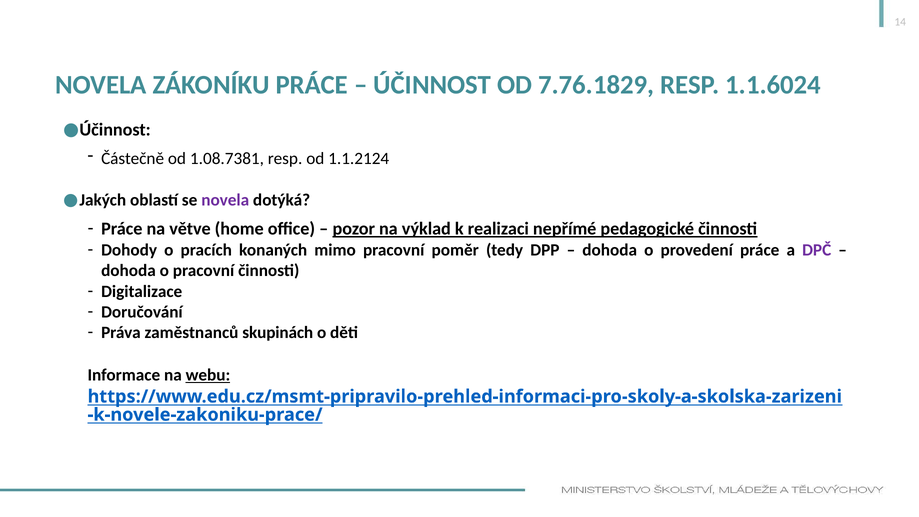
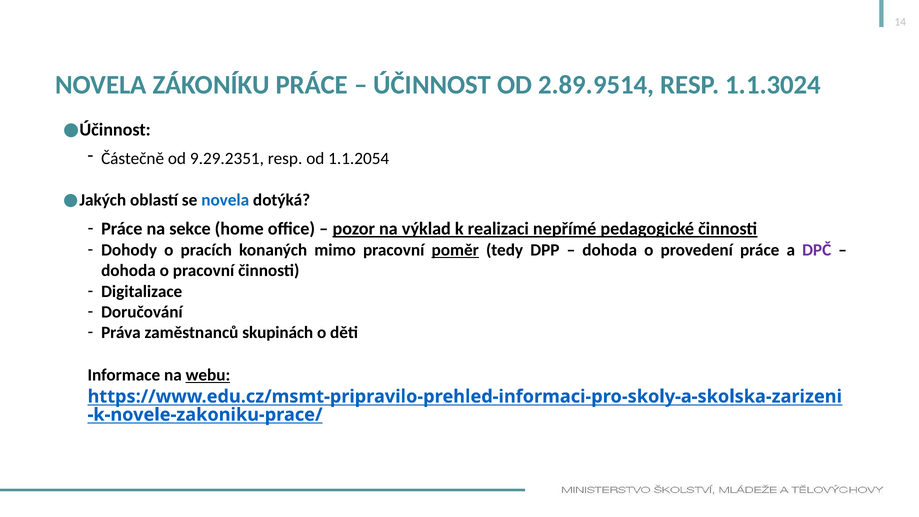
7.76.1829: 7.76.1829 -> 2.89.9514
1.1.6024: 1.1.6024 -> 1.1.3024
1.08.7381: 1.08.7381 -> 9.29.2351
1.1.2124: 1.1.2124 -> 1.1.2054
novela at (225, 200) colour: purple -> blue
větve: větve -> sekce
poměr underline: none -> present
